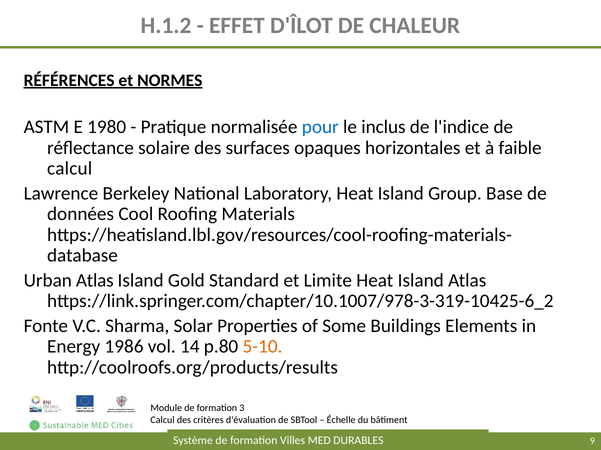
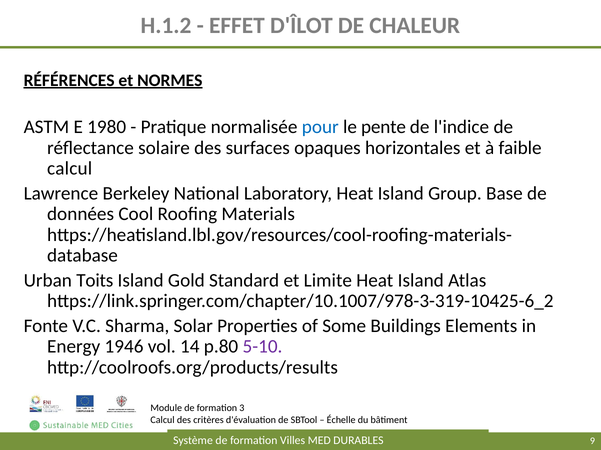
inclus: inclus -> pente
Urban Atlas: Atlas -> Toits
1986: 1986 -> 1946
5-10 colour: orange -> purple
